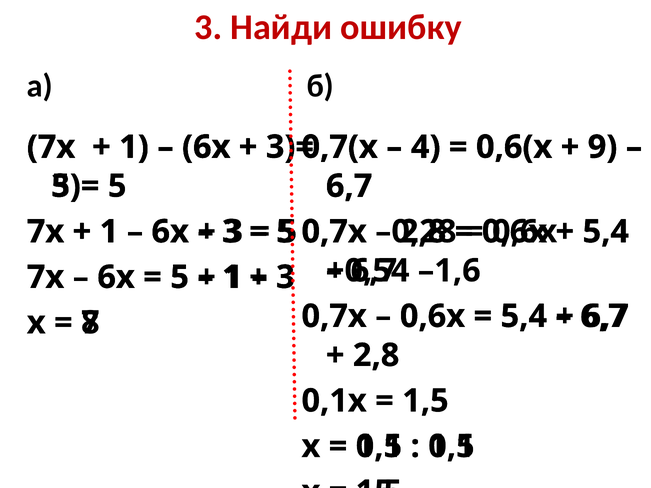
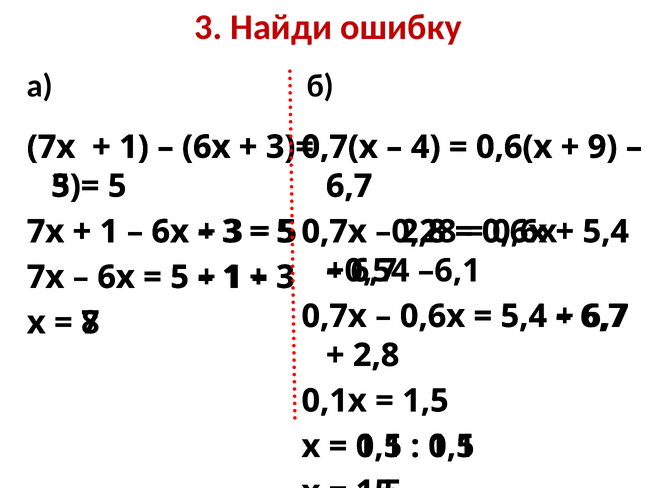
–1,6: –1,6 -> –6,1
